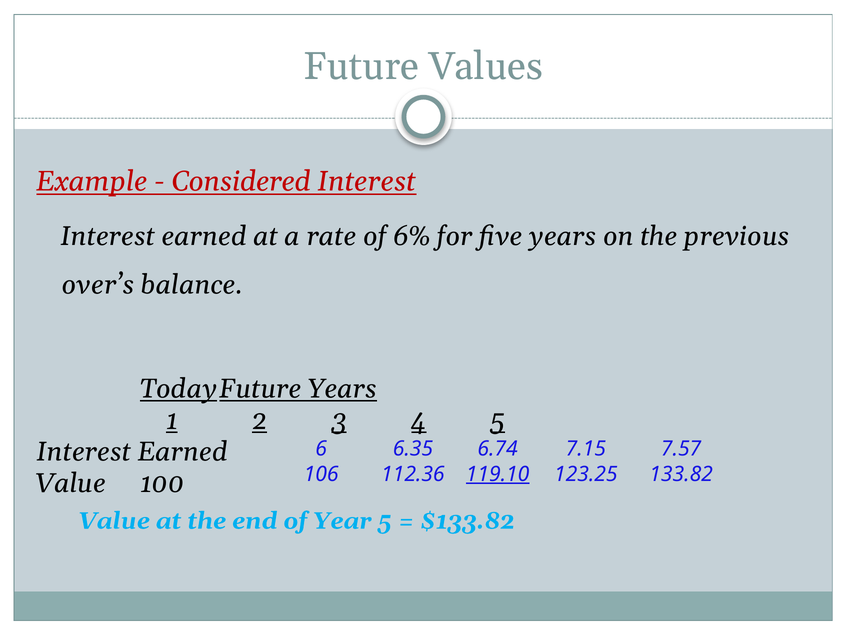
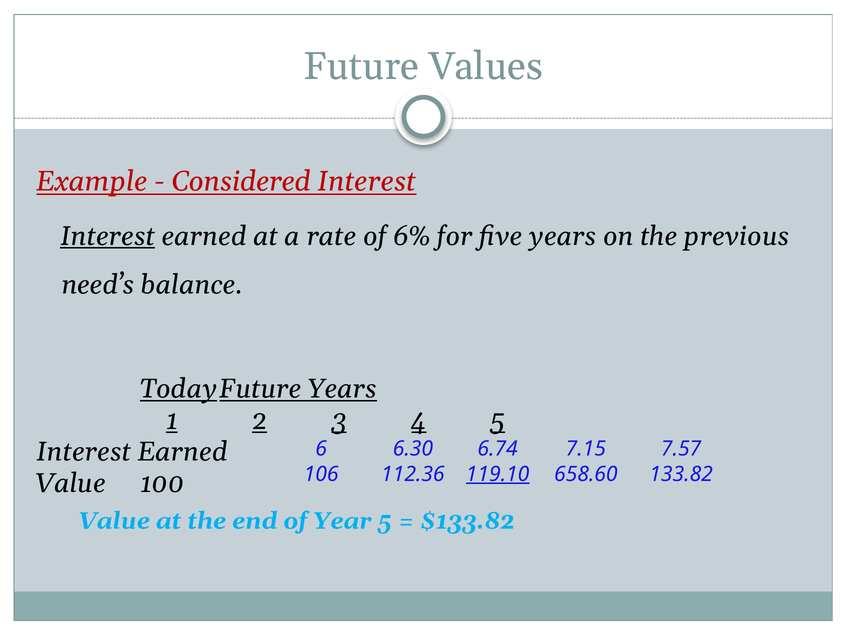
Interest at (108, 236) underline: none -> present
over’s: over’s -> need’s
6.35: 6.35 -> 6.30
123.25: 123.25 -> 658.60
